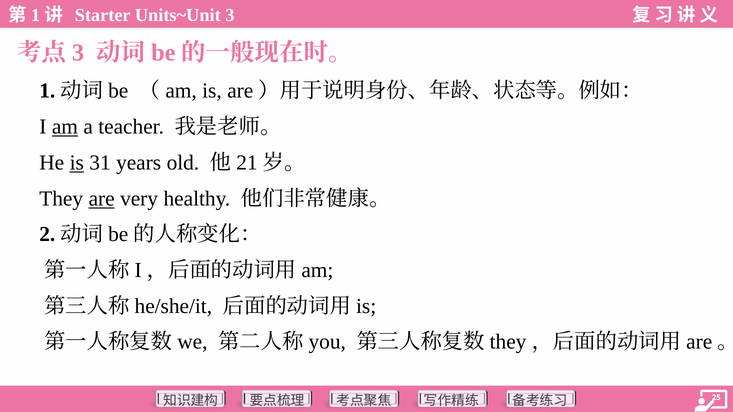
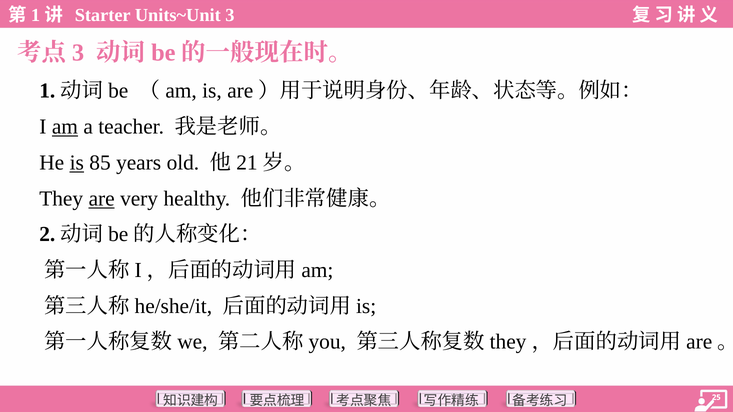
31: 31 -> 85
